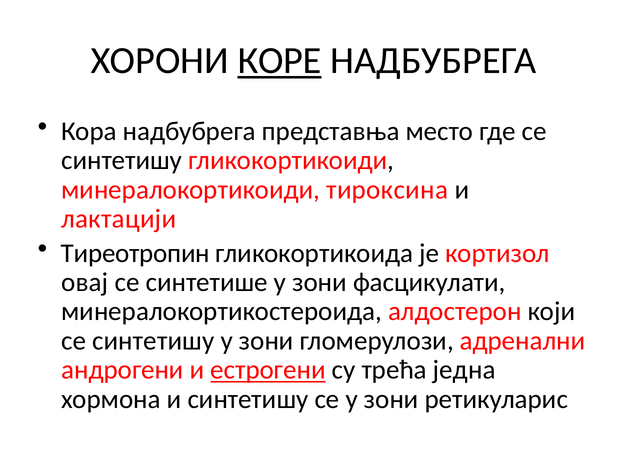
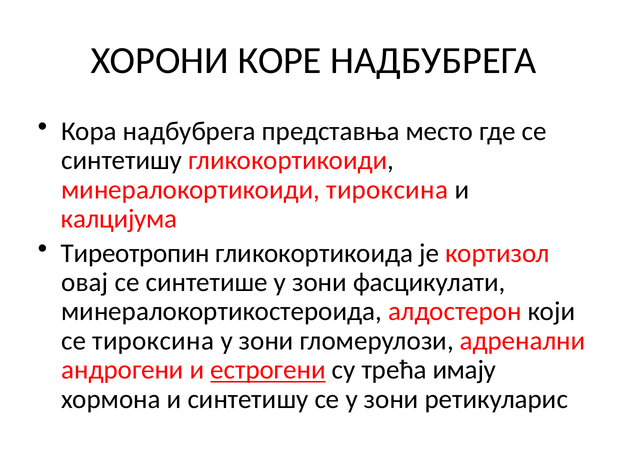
КОРЕ underline: present -> none
лактацији: лактацији -> калцијума
синтетишу at (153, 341): синтетишу -> тироксина
једна: једна -> имају
